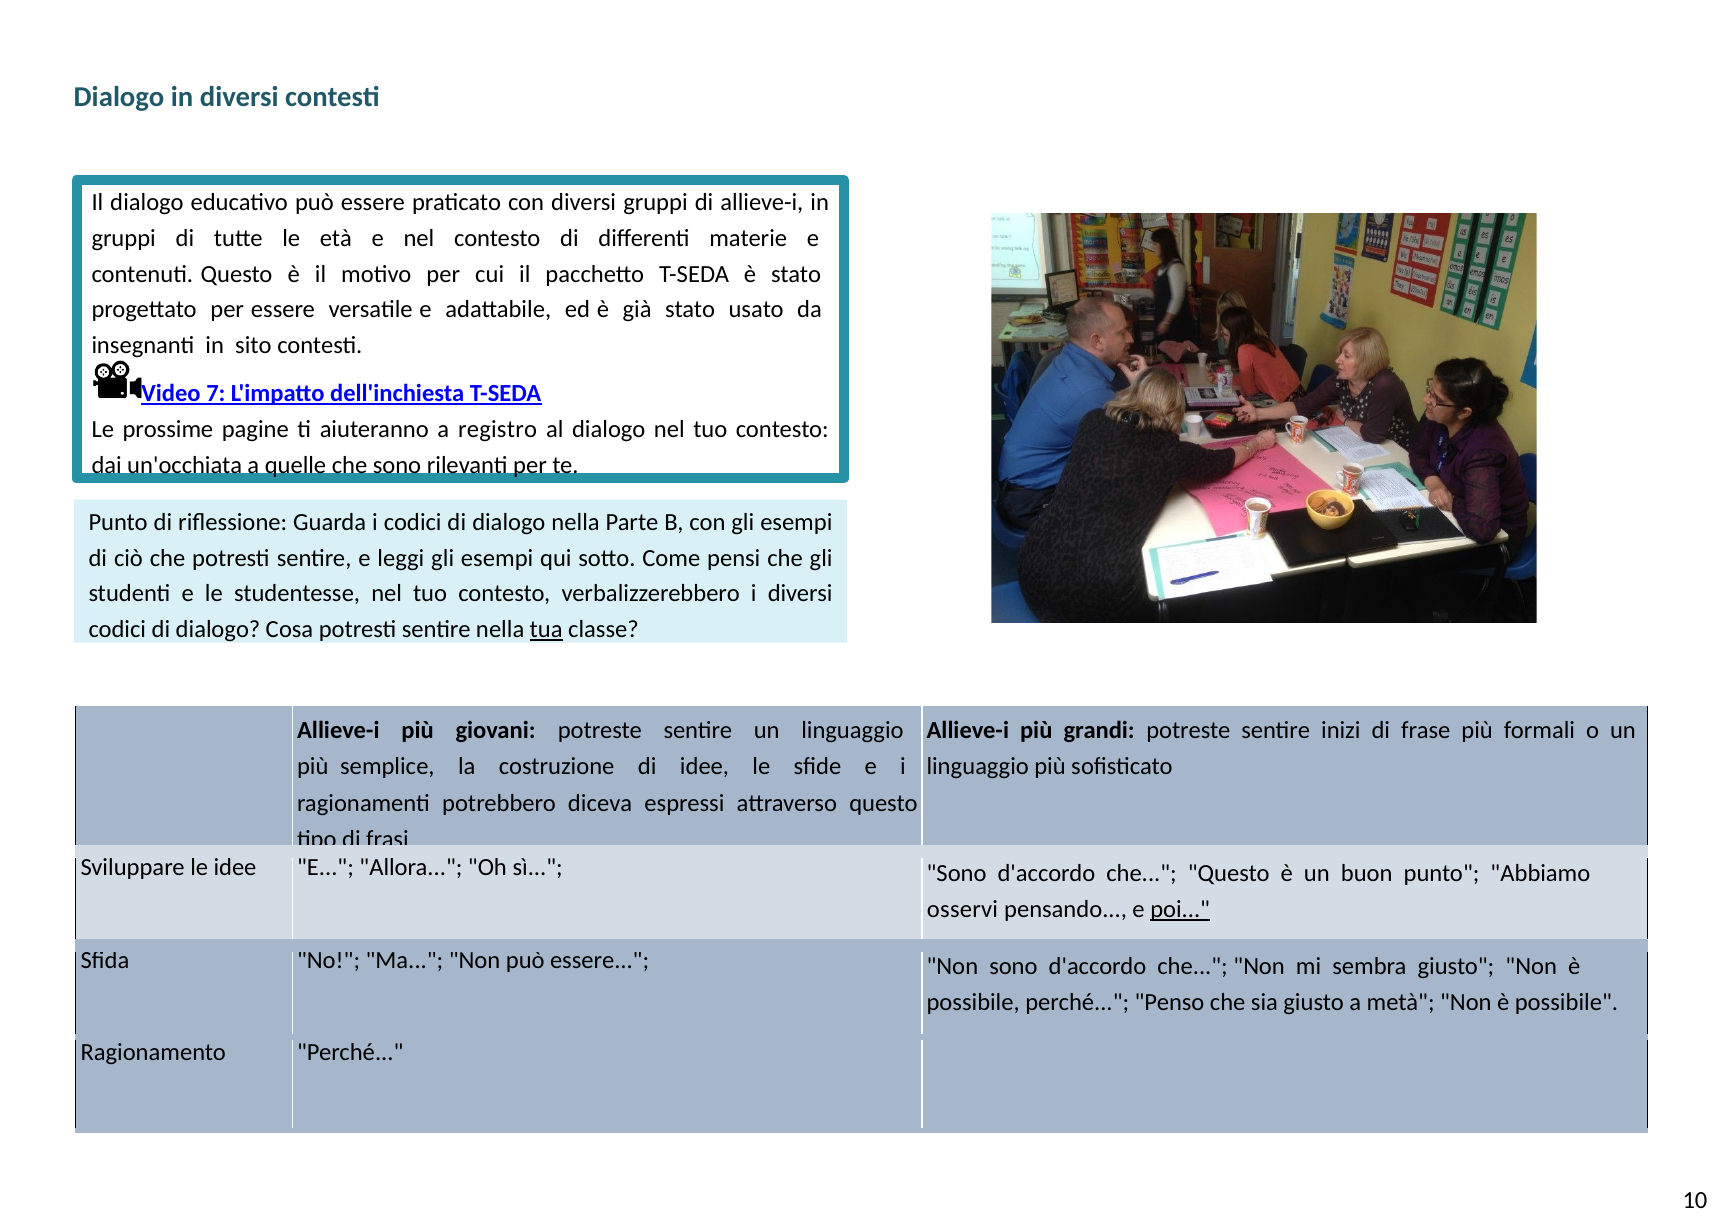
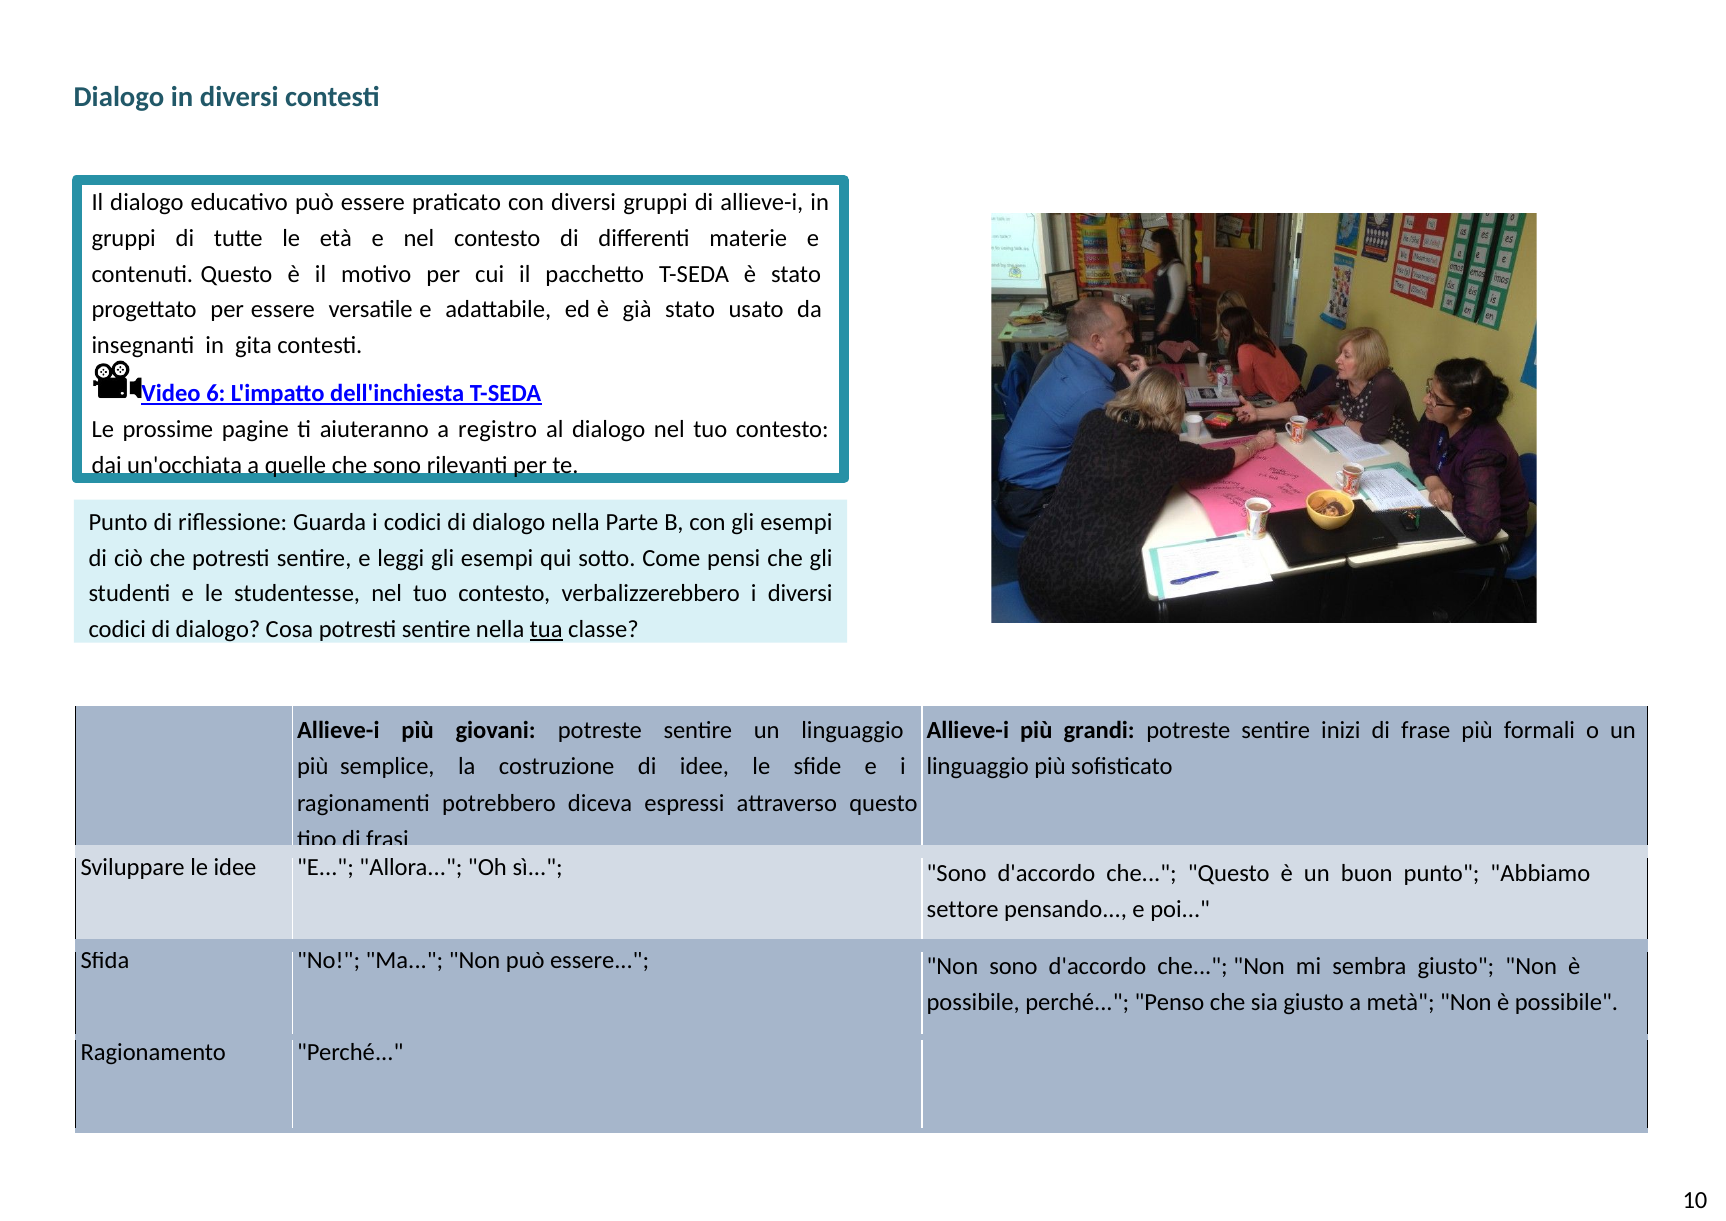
sito: sito -> gita
7: 7 -> 6
osservi: osservi -> settore
poi underline: present -> none
